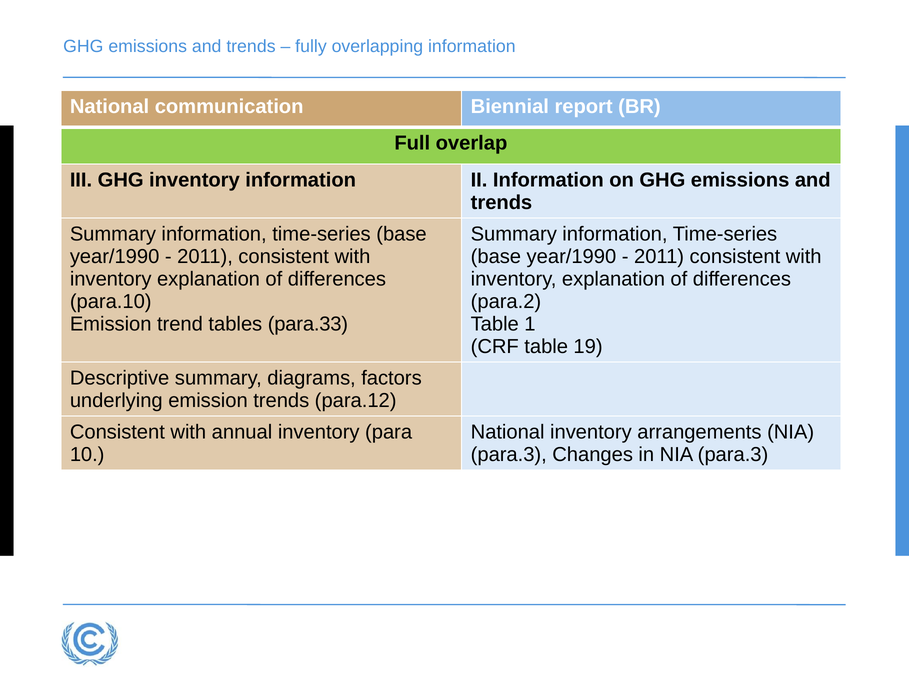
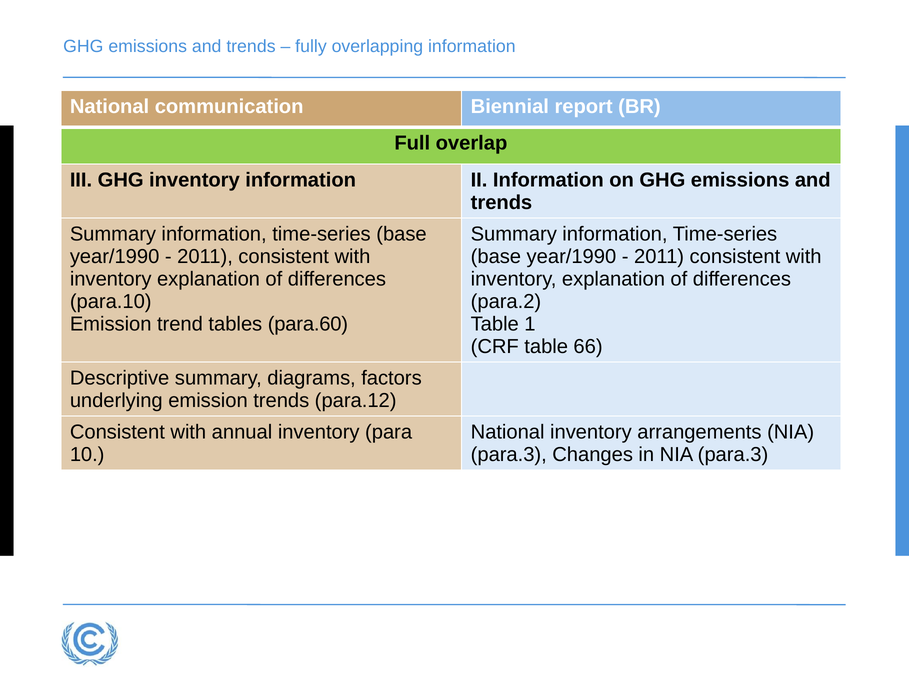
para.33: para.33 -> para.60
19: 19 -> 66
